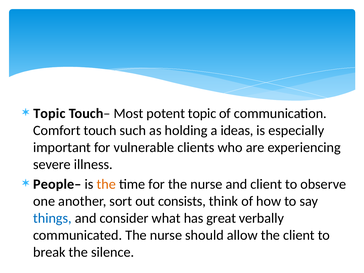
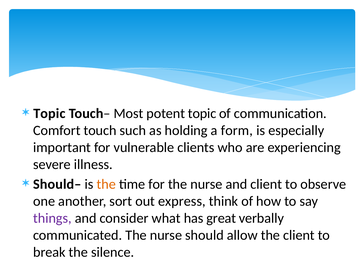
ideas: ideas -> form
People–: People– -> Should–
consists: consists -> express
things colour: blue -> purple
